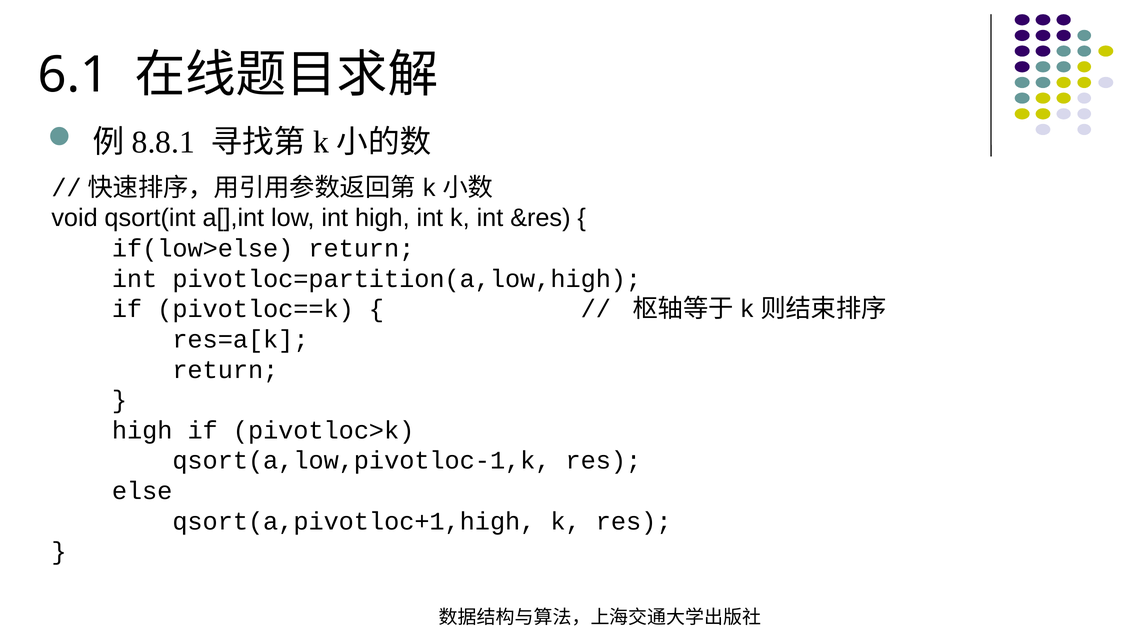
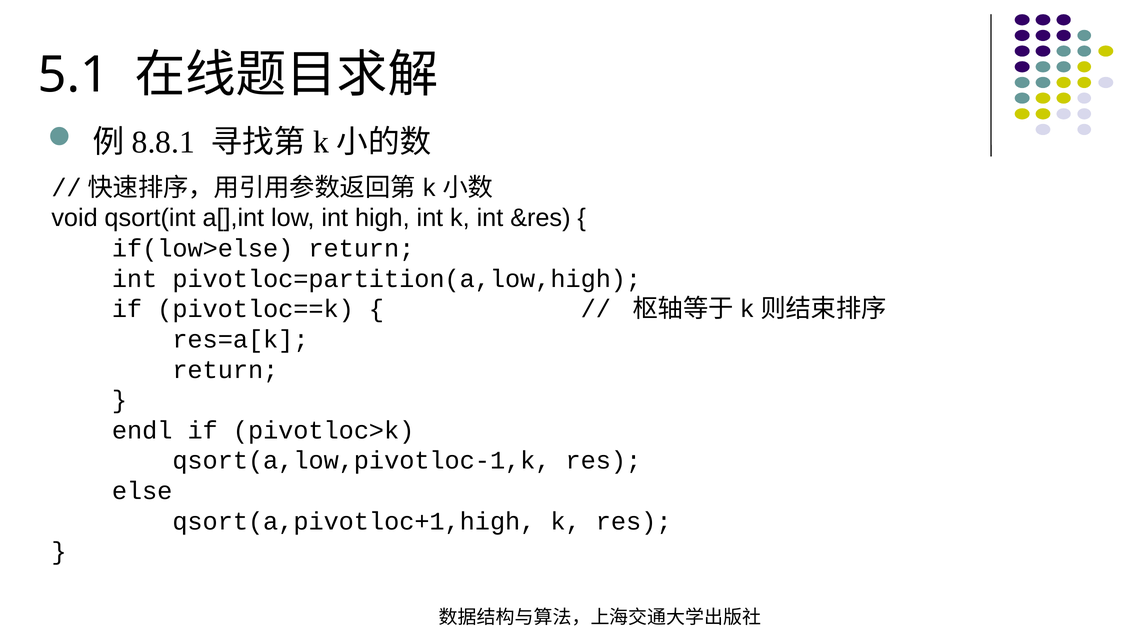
6.1: 6.1 -> 5.1
high at (142, 430): high -> endl
